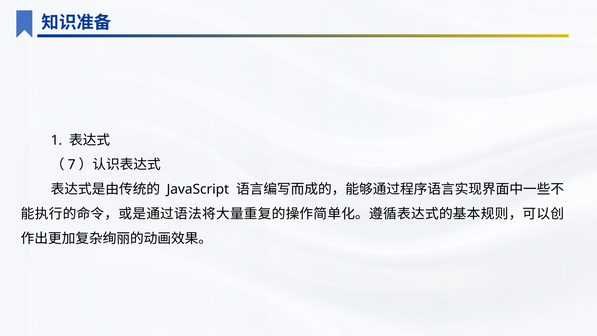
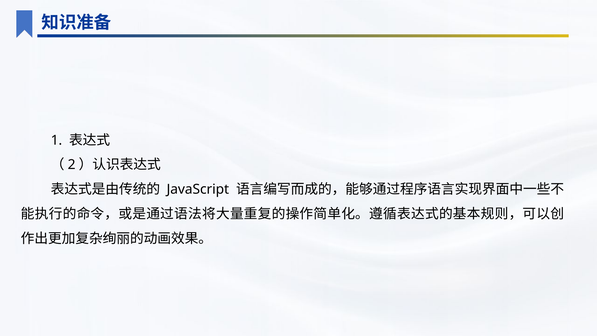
7: 7 -> 2
